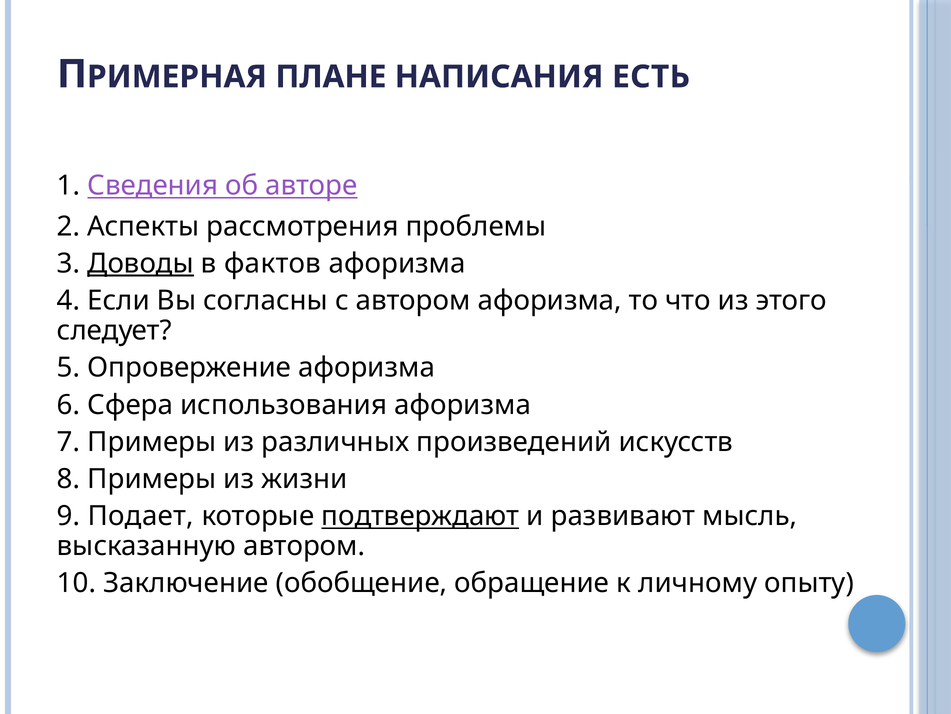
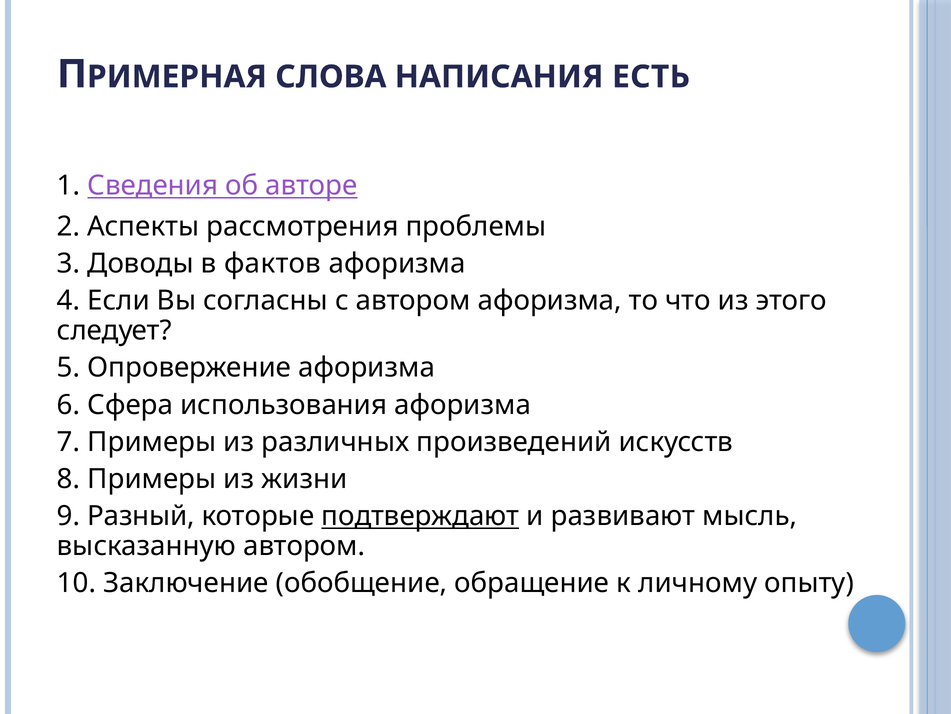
ПЛАНЕ: ПЛАНЕ -> СЛОВА
Доводы underline: present -> none
Подает: Подает -> Разный
